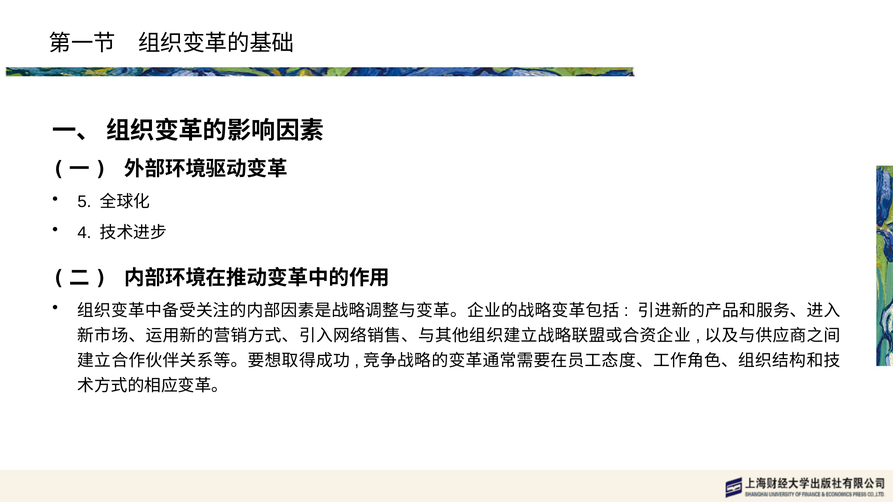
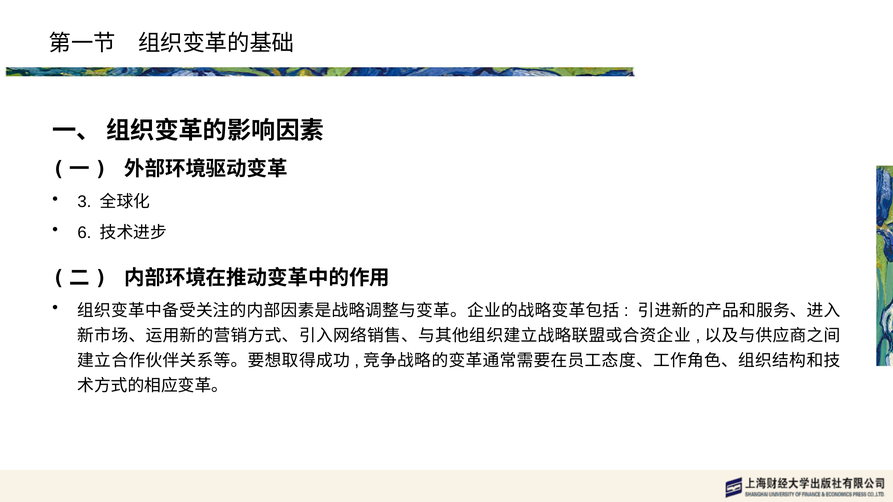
5: 5 -> 3
4: 4 -> 6
